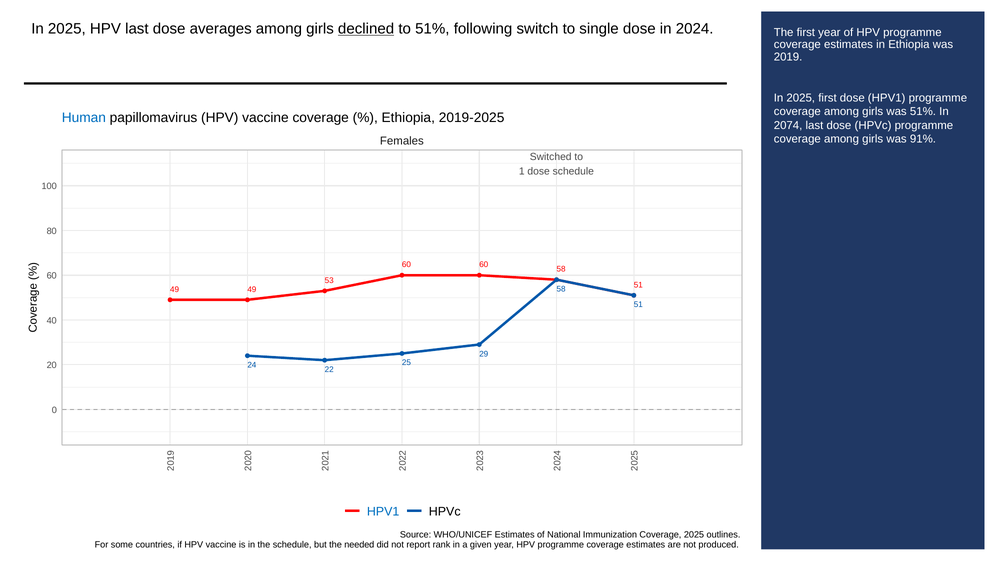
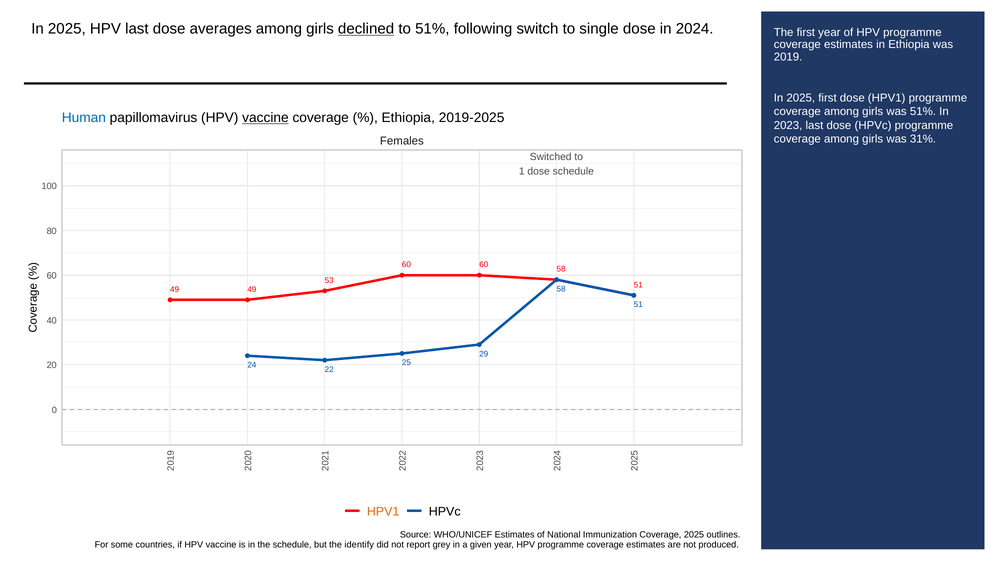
vaccine at (265, 118) underline: none -> present
2074: 2074 -> 2023
91%: 91% -> 31%
HPV1 at (383, 511) colour: blue -> orange
needed: needed -> identify
rank: rank -> grey
